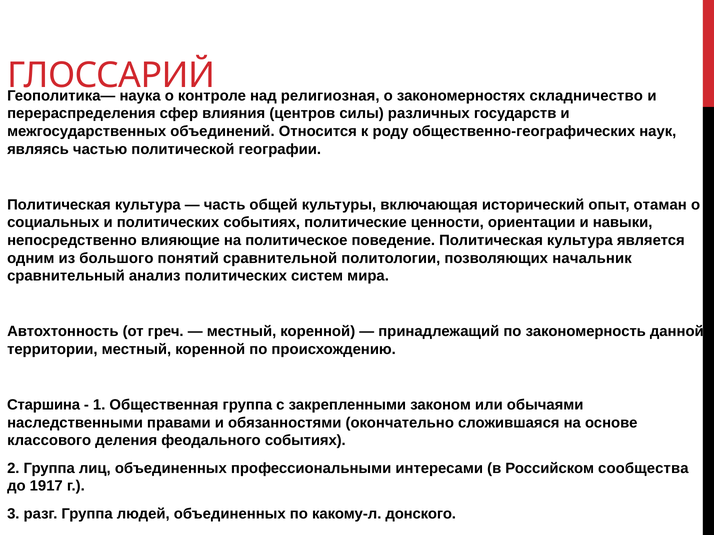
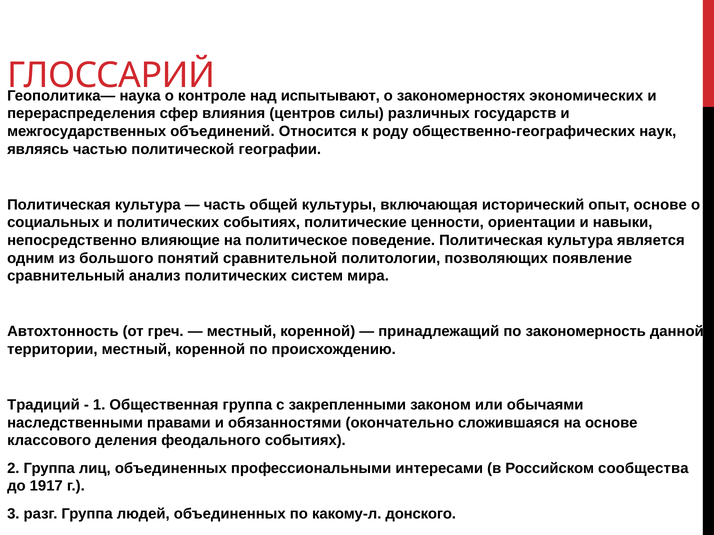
религиозная: религиозная -> испытывают
складничество: складничество -> экономических
опыт отаман: отаман -> основе
начальник: начальник -> появление
Старшина: Старшина -> Традиций
